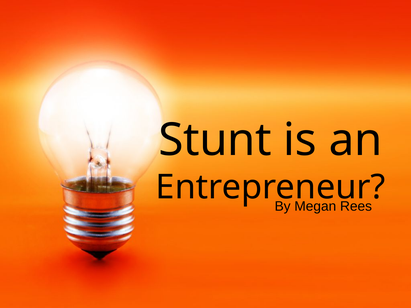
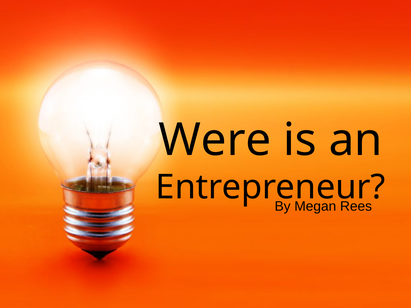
Stunt: Stunt -> Were
